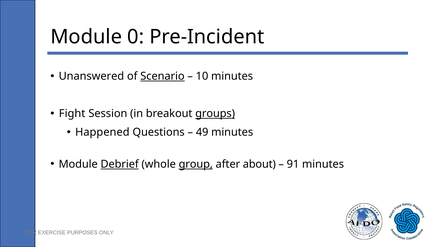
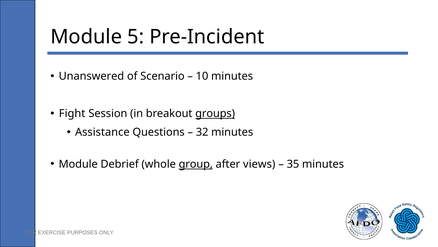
0: 0 -> 5
Scenario underline: present -> none
Happened: Happened -> Assistance
49: 49 -> 32
Debrief underline: present -> none
about: about -> views
91: 91 -> 35
